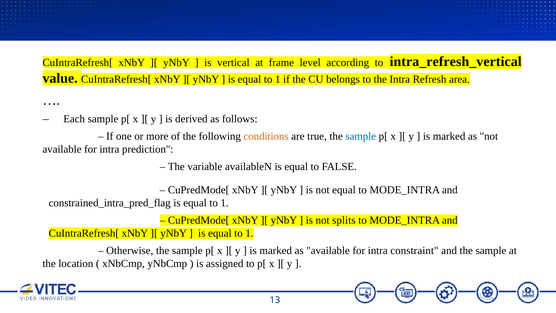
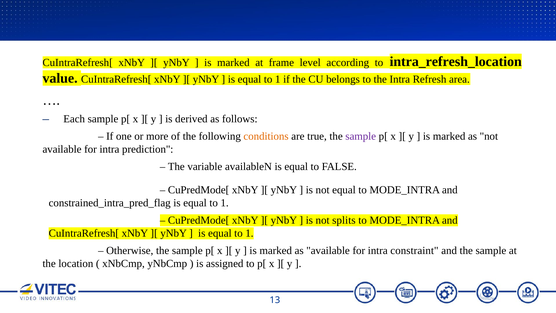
vertical at (233, 62): vertical -> marked
intra_refresh_vertical: intra_refresh_vertical -> intra_refresh_location
sample at (361, 136) colour: blue -> purple
